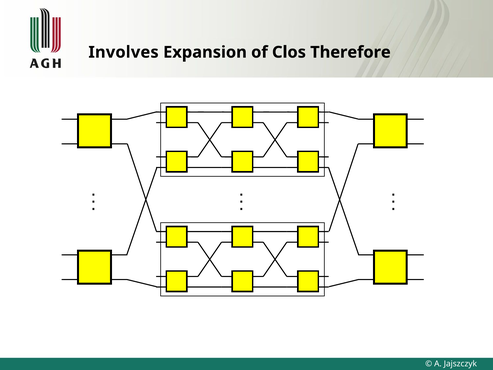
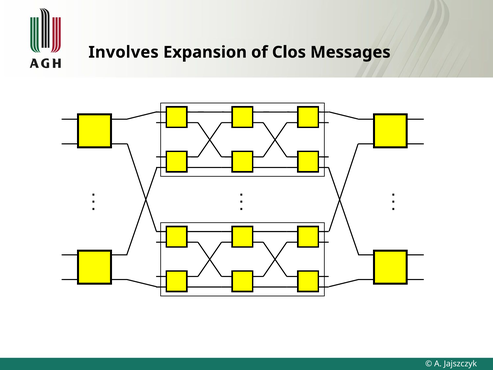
Therefore: Therefore -> Messages
